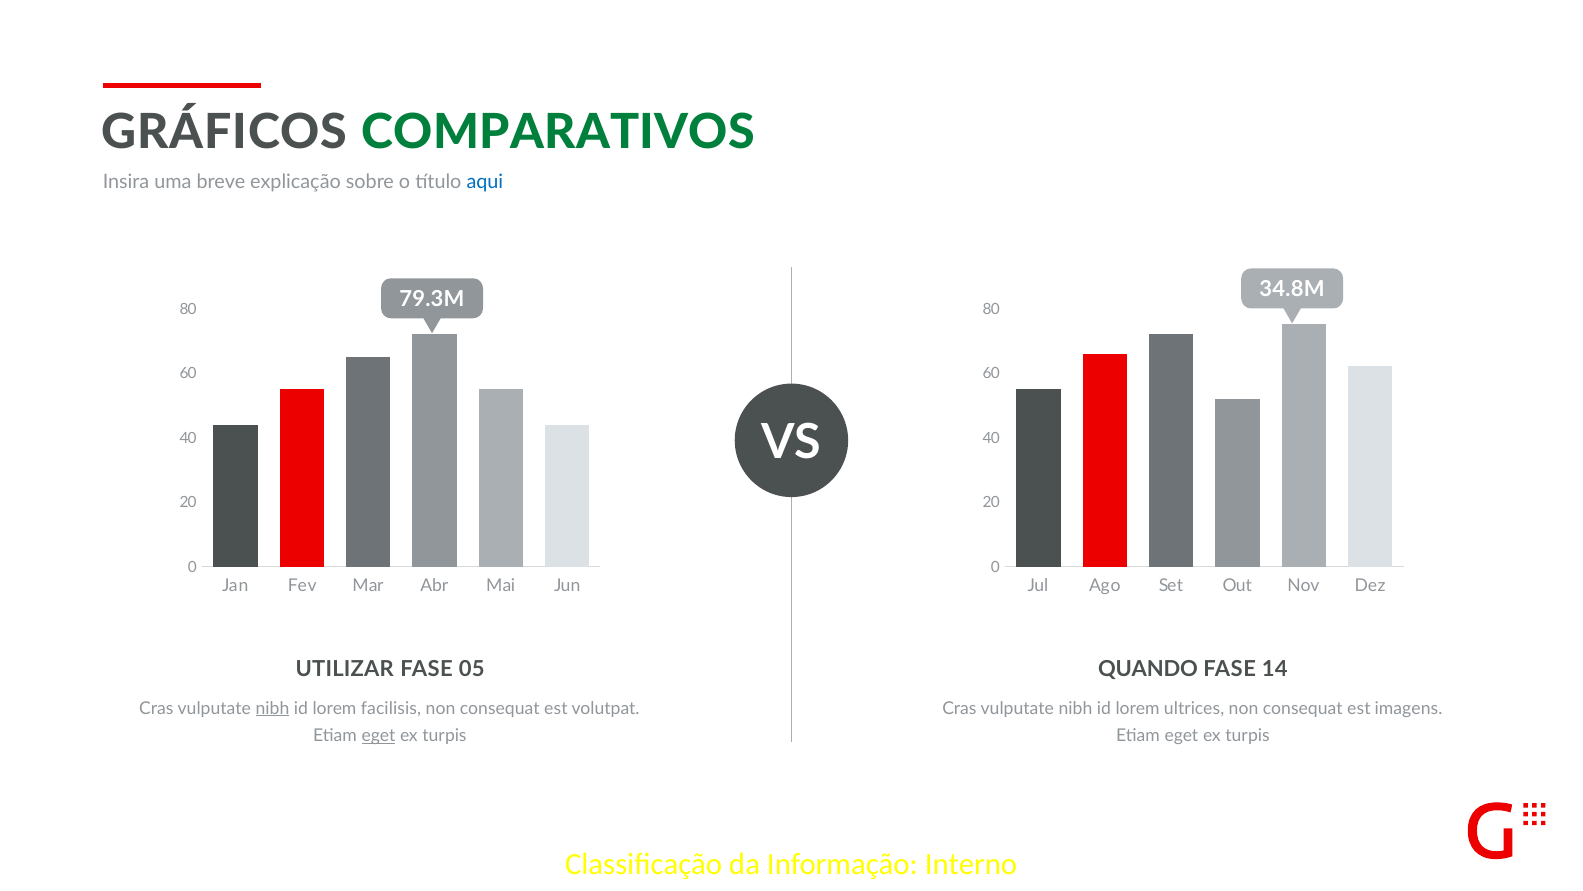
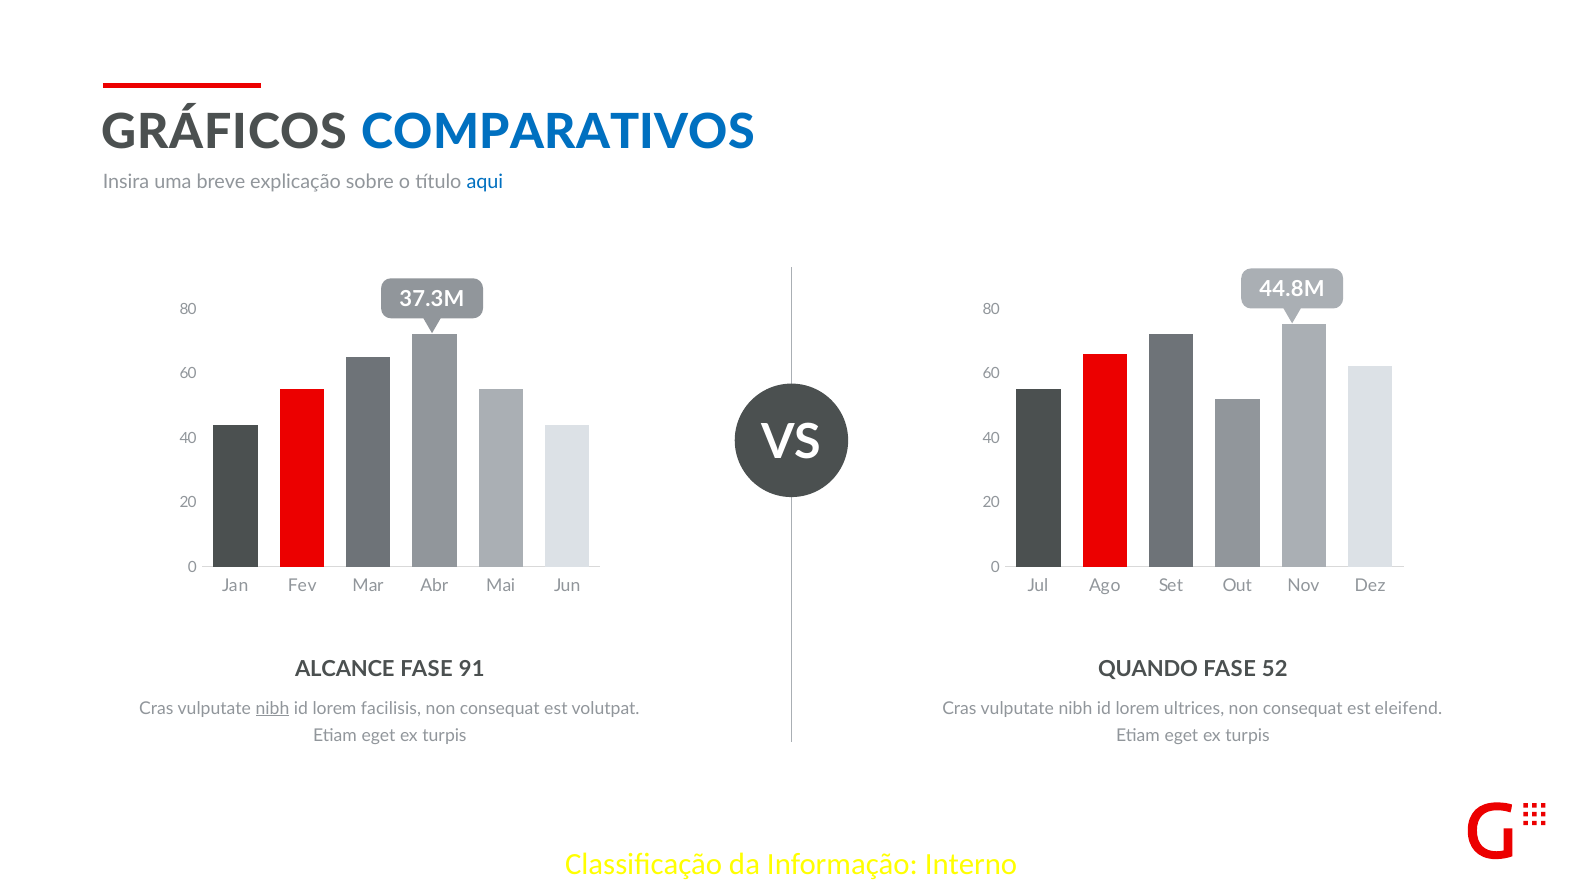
COMPARATIVOS colour: green -> blue
34.8M: 34.8M -> 44.8M
79.3M: 79.3M -> 37.3M
UTILIZAR: UTILIZAR -> ALCANCE
05: 05 -> 91
14: 14 -> 52
imagens: imagens -> eleifend
eget at (378, 735) underline: present -> none
